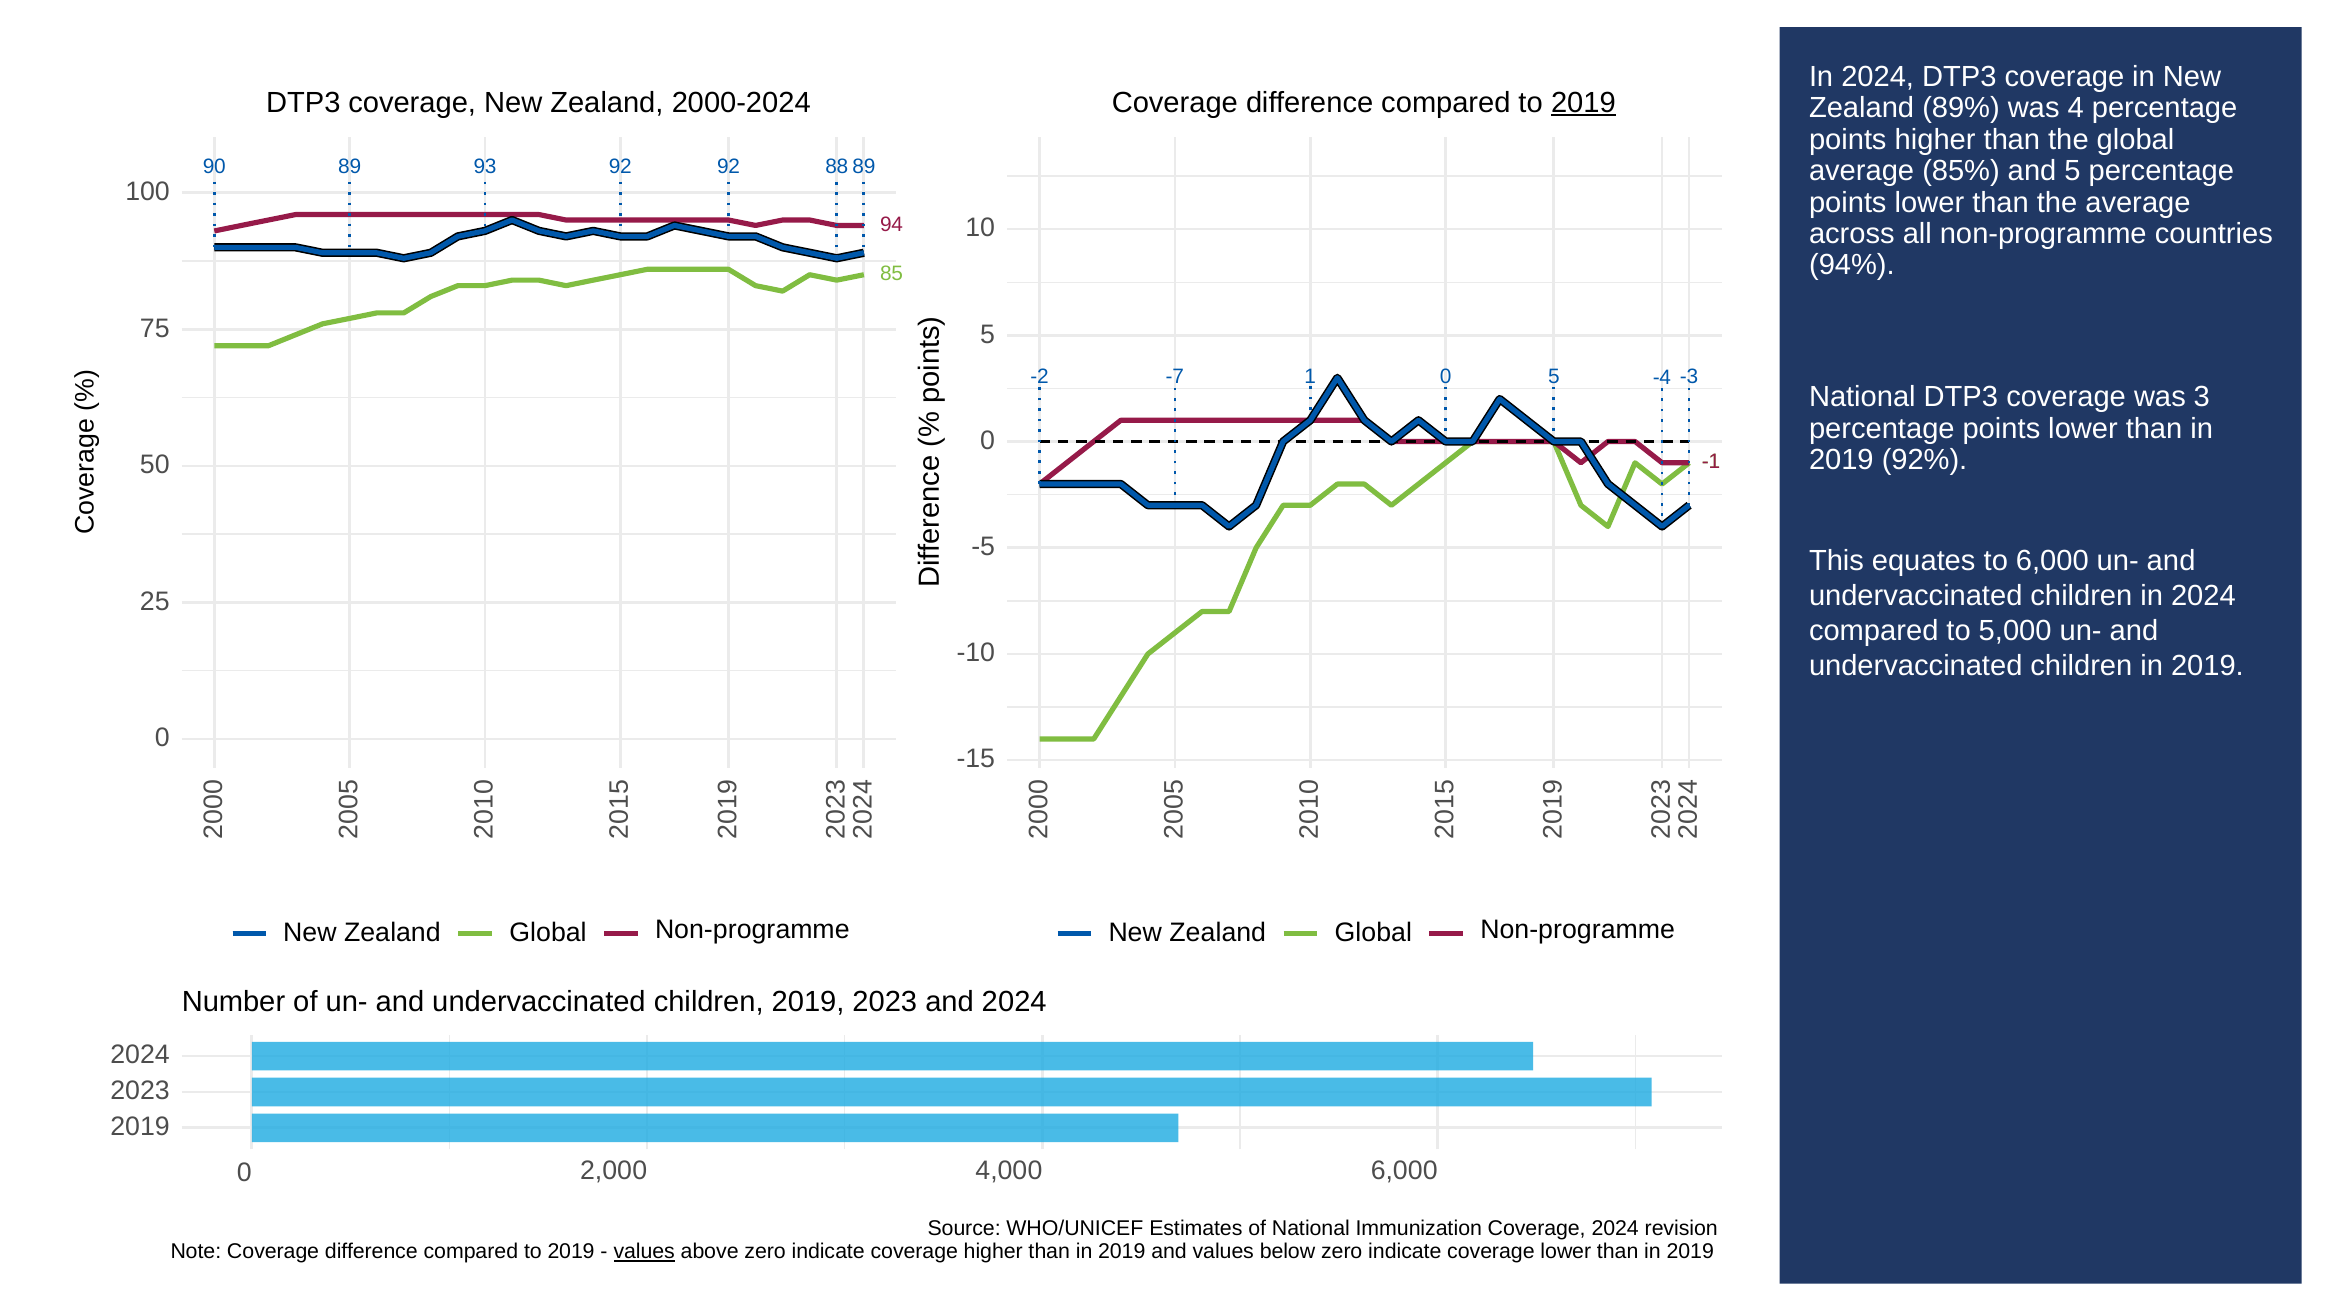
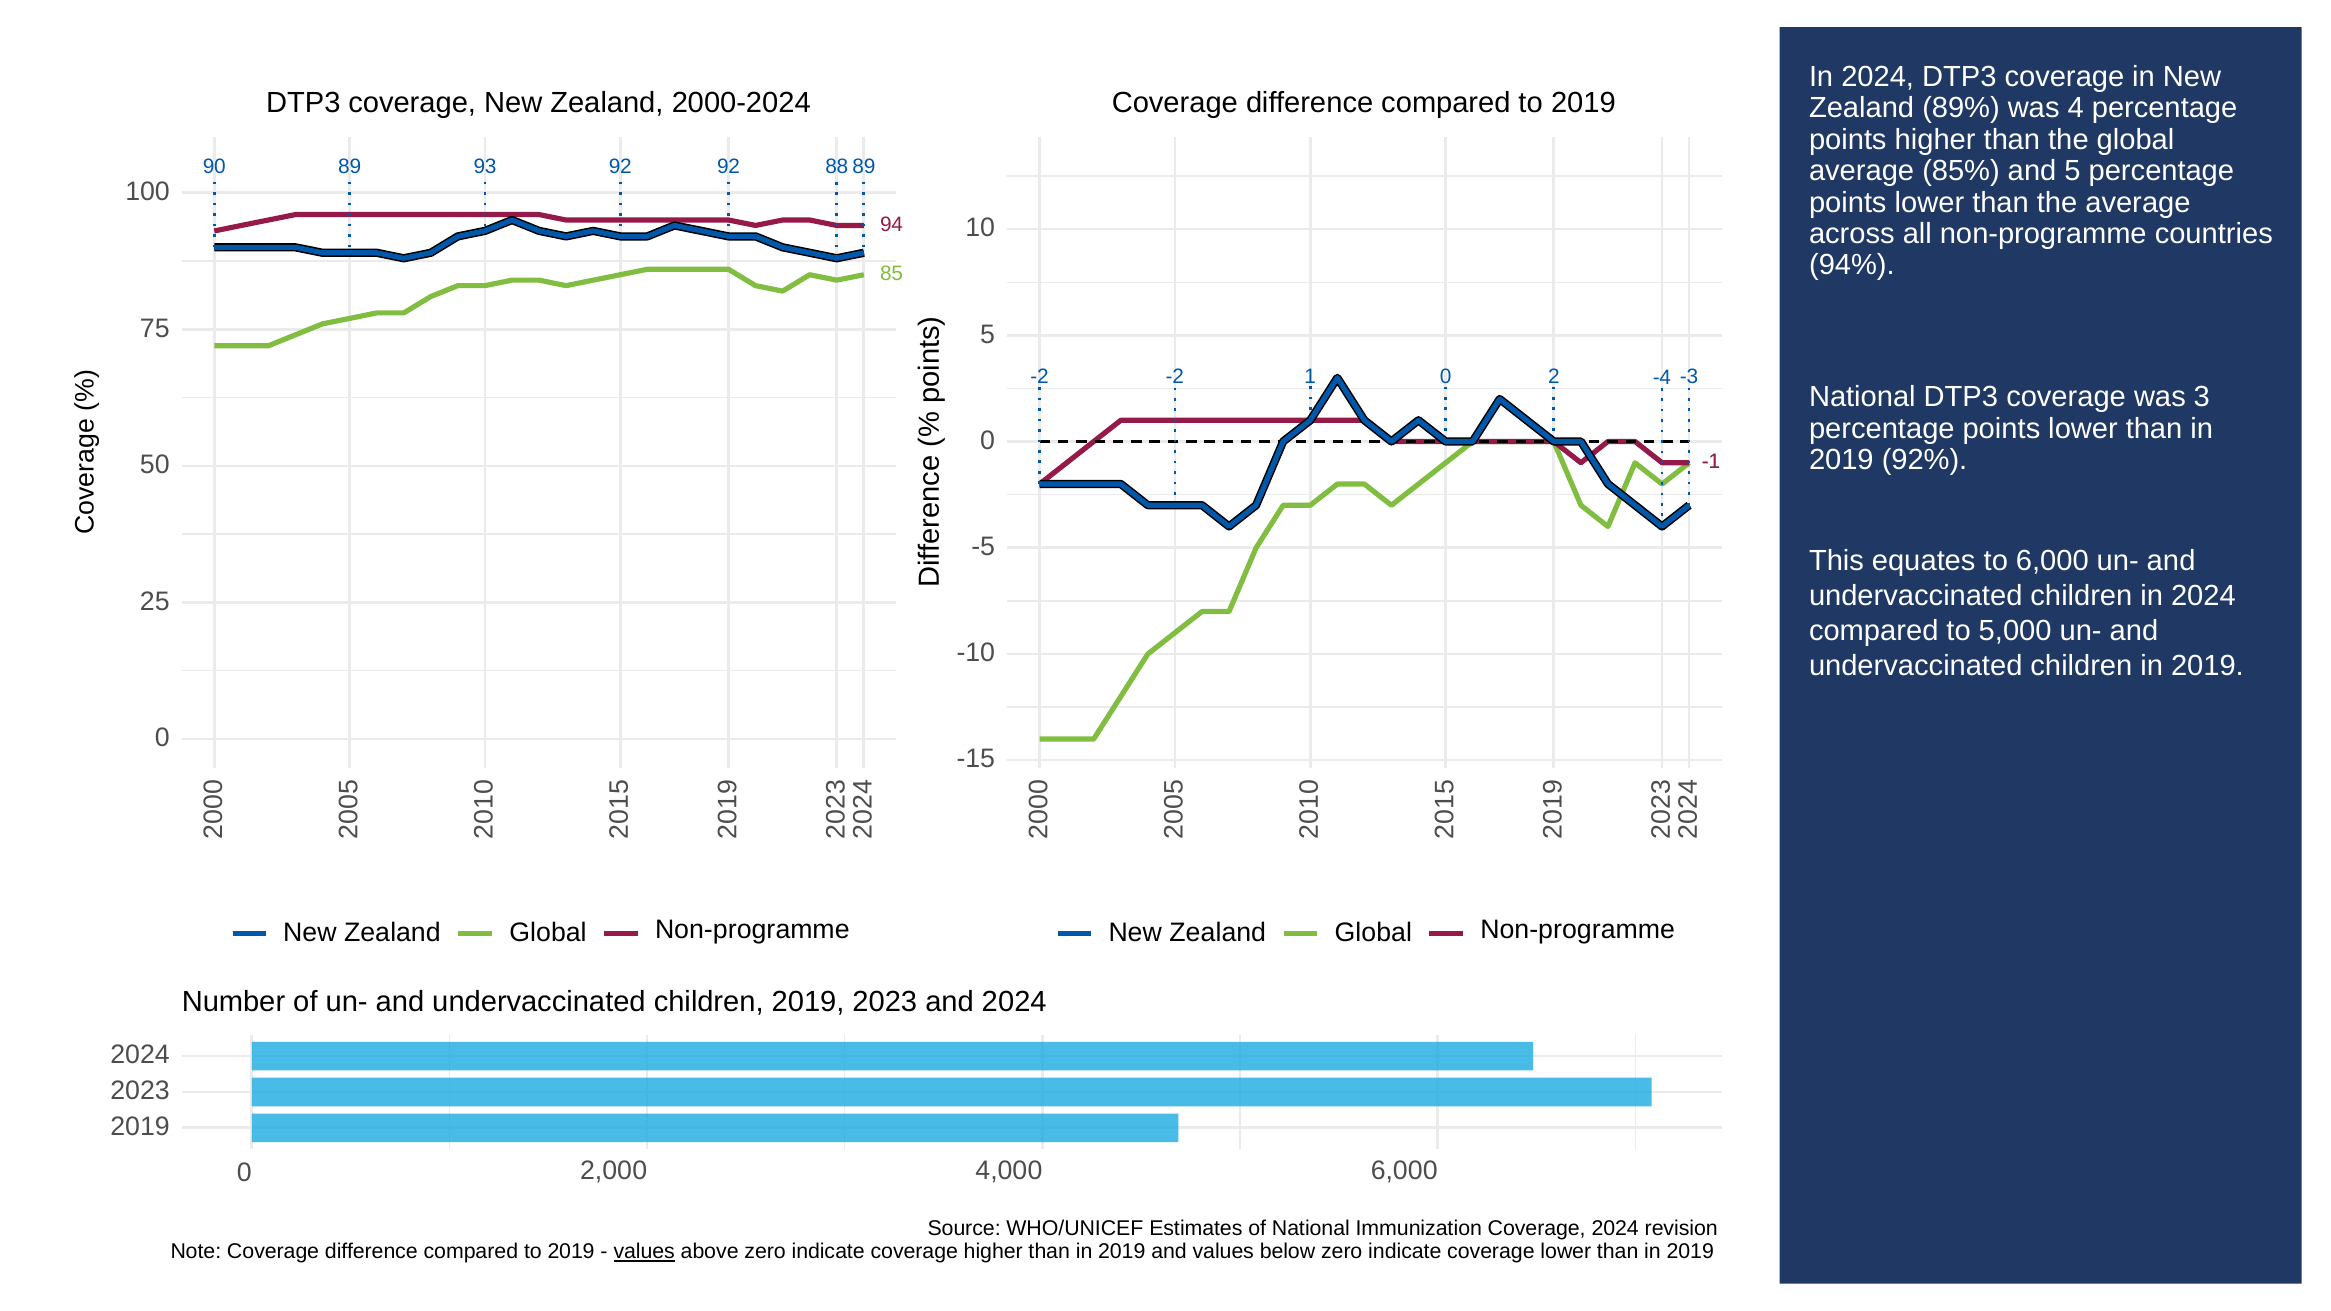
2019 at (1583, 103) underline: present -> none
-2 -7: -7 -> -2
5 at (1554, 377): 5 -> 2
